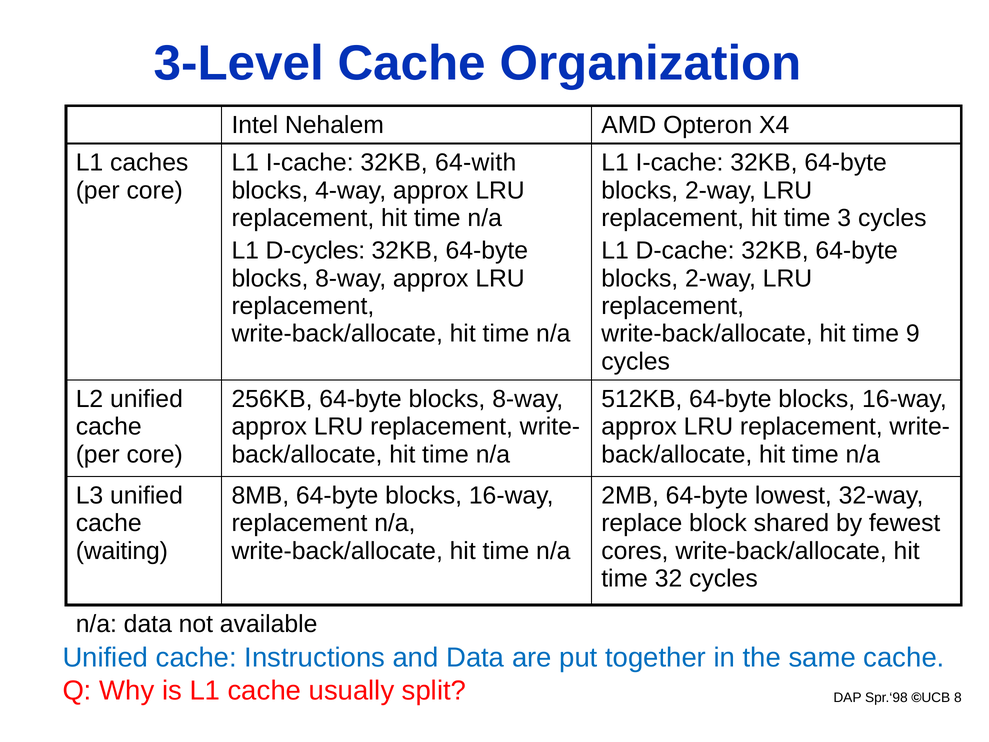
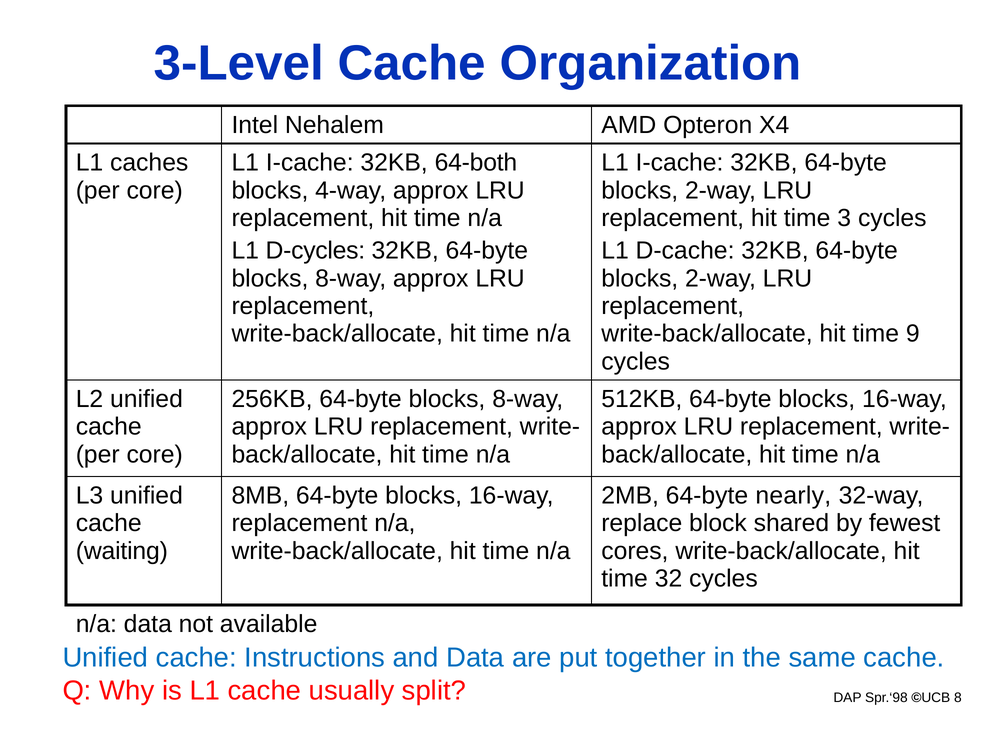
64-with: 64-with -> 64-both
lowest: lowest -> nearly
